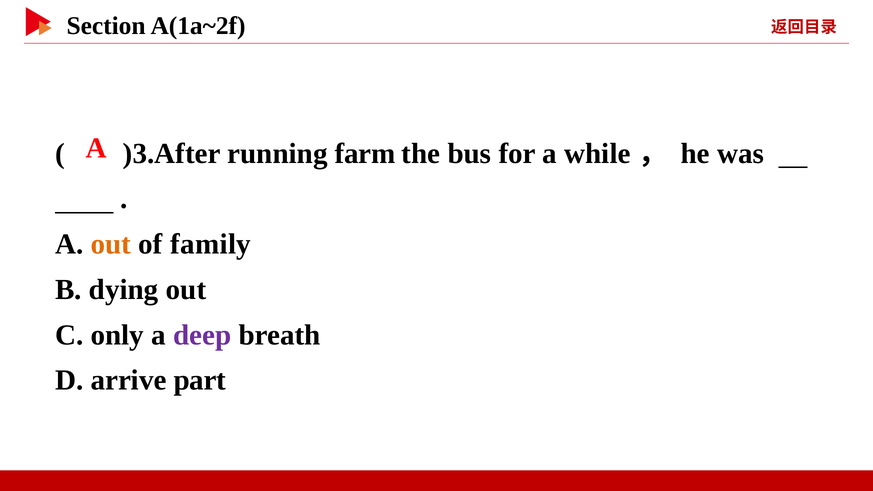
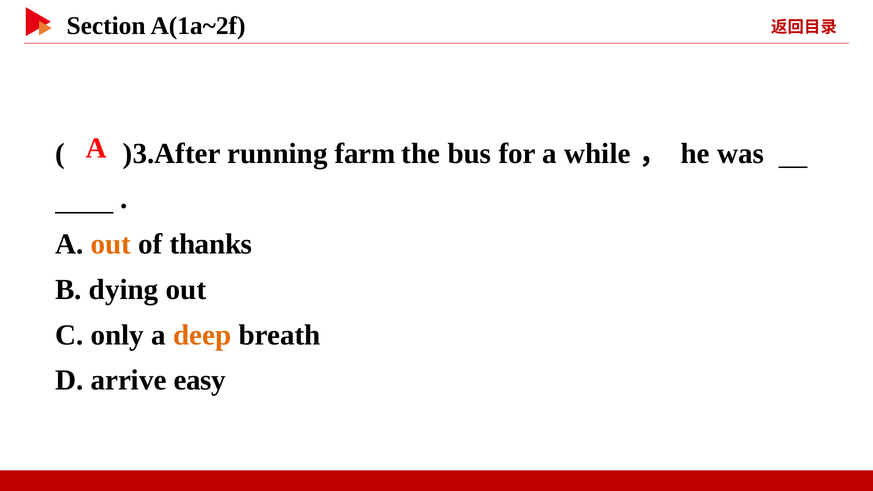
family: family -> thanks
deep colour: purple -> orange
part: part -> easy
